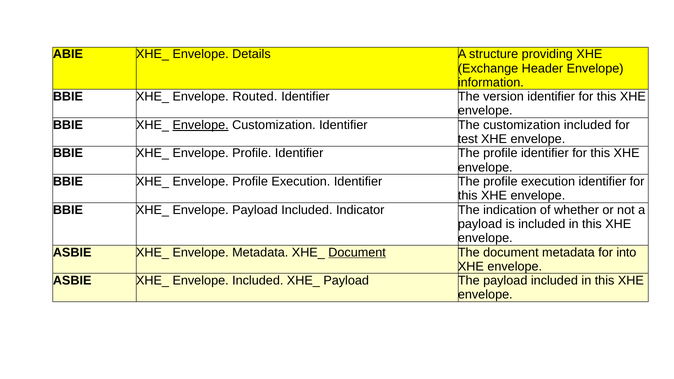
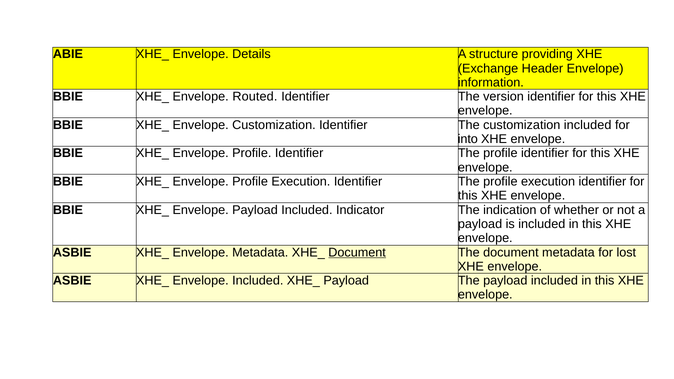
Envelope at (201, 125) underline: present -> none
test: test -> into
into: into -> lost
